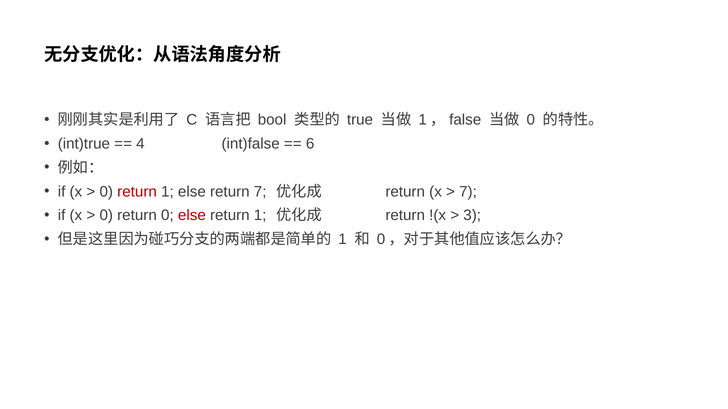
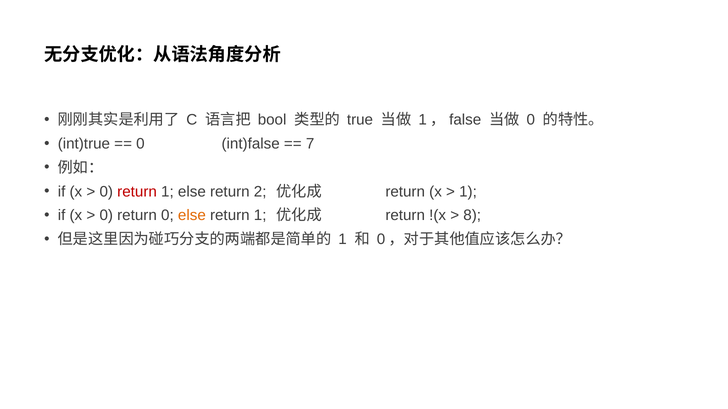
4 at (140, 144): 4 -> 0
6: 6 -> 7
return 7: 7 -> 2
7 at (468, 192): 7 -> 1
else at (192, 216) colour: red -> orange
3: 3 -> 8
